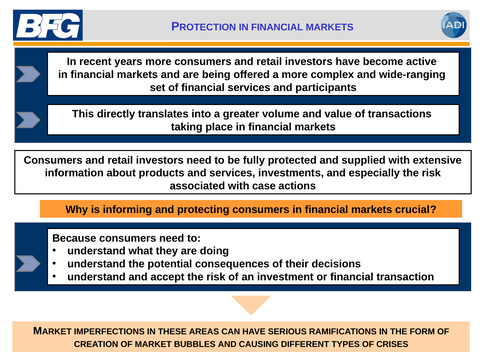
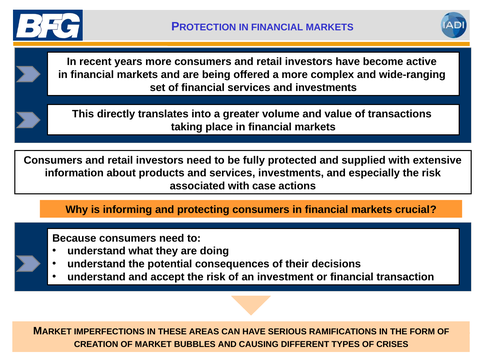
and participants: participants -> investments
